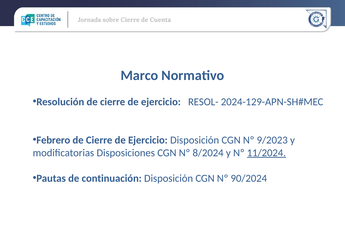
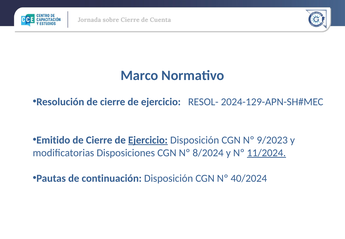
Febrero: Febrero -> Emitido
Ejercicio at (148, 140) underline: none -> present
90/2024: 90/2024 -> 40/2024
